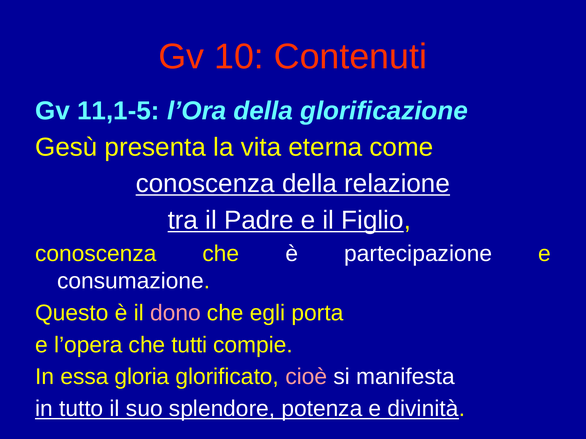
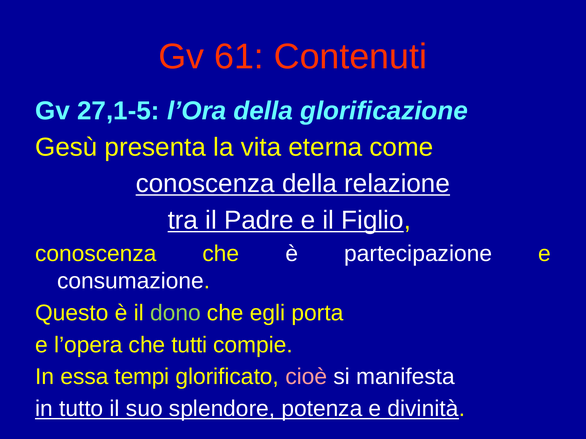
10: 10 -> 61
11,1-5: 11,1-5 -> 27,1-5
dono colour: pink -> light green
gloria: gloria -> tempi
